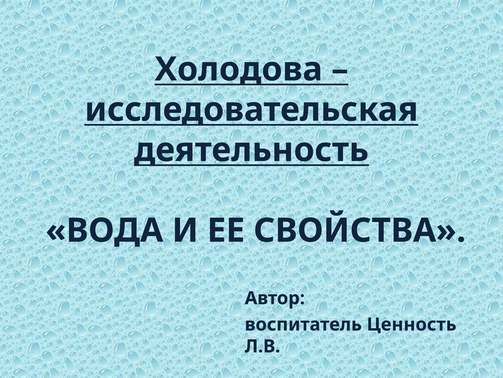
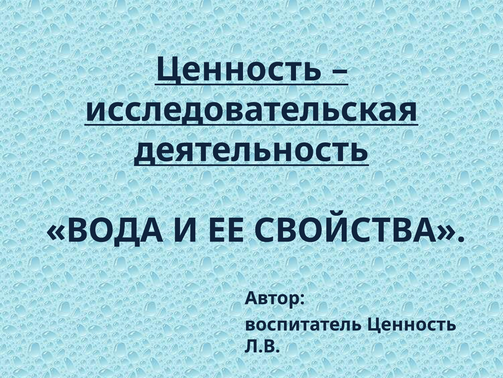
Холодова at (239, 69): Холодова -> Ценность
